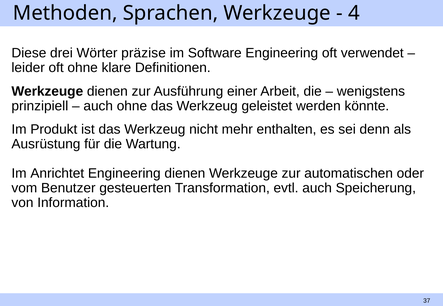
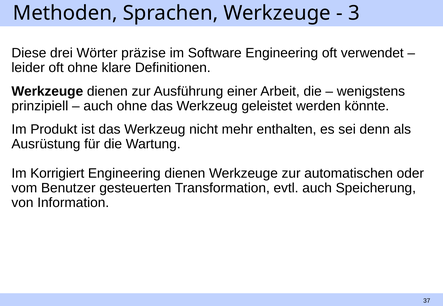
4: 4 -> 3
Anrichtet: Anrichtet -> Korrigiert
